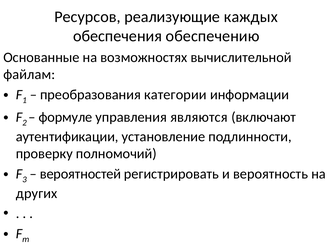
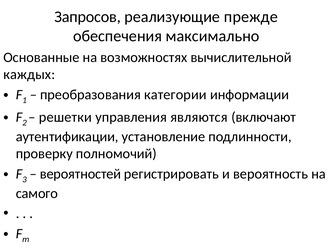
Ресурсов: Ресурсов -> Запросов
каждых: каждых -> прежде
обеспечению: обеспечению -> максимально
файлам: файлам -> каждых
формуле: формуле -> решетки
других: других -> самого
